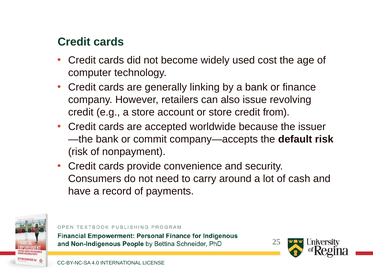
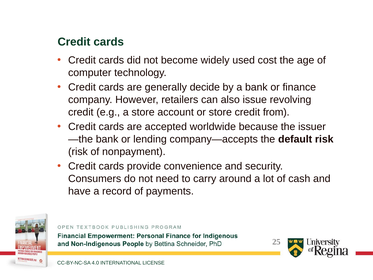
linking: linking -> decide
commit: commit -> lending
